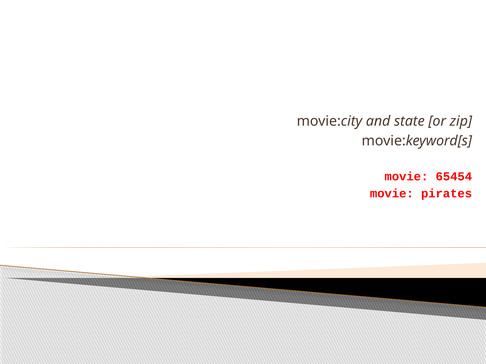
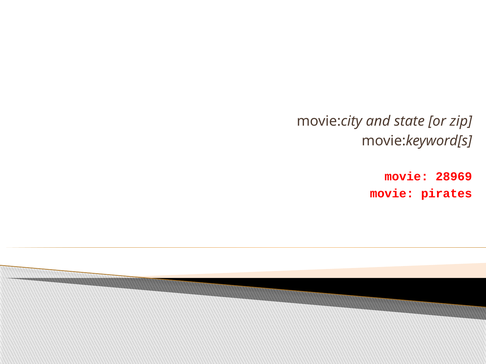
65454: 65454 -> 28969
